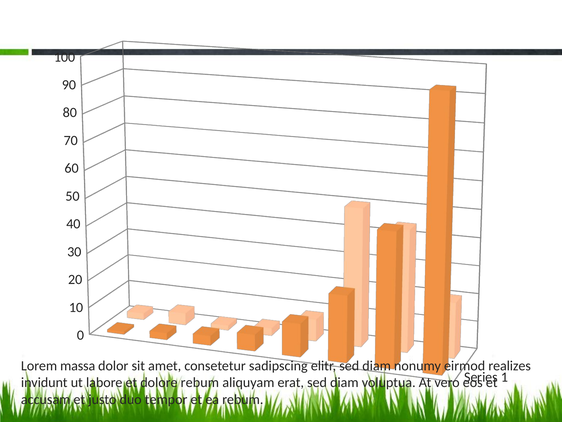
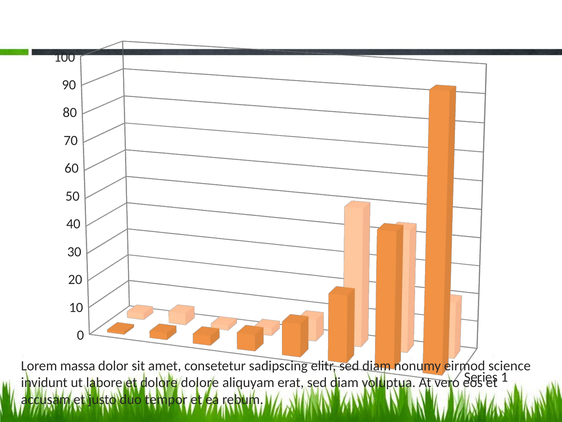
realizes: realizes -> science
dolore rebum: rebum -> dolore
